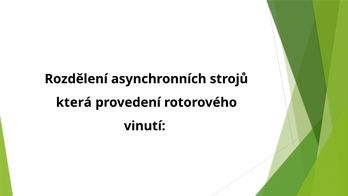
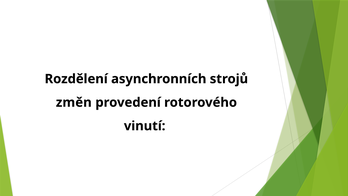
která: která -> změn
